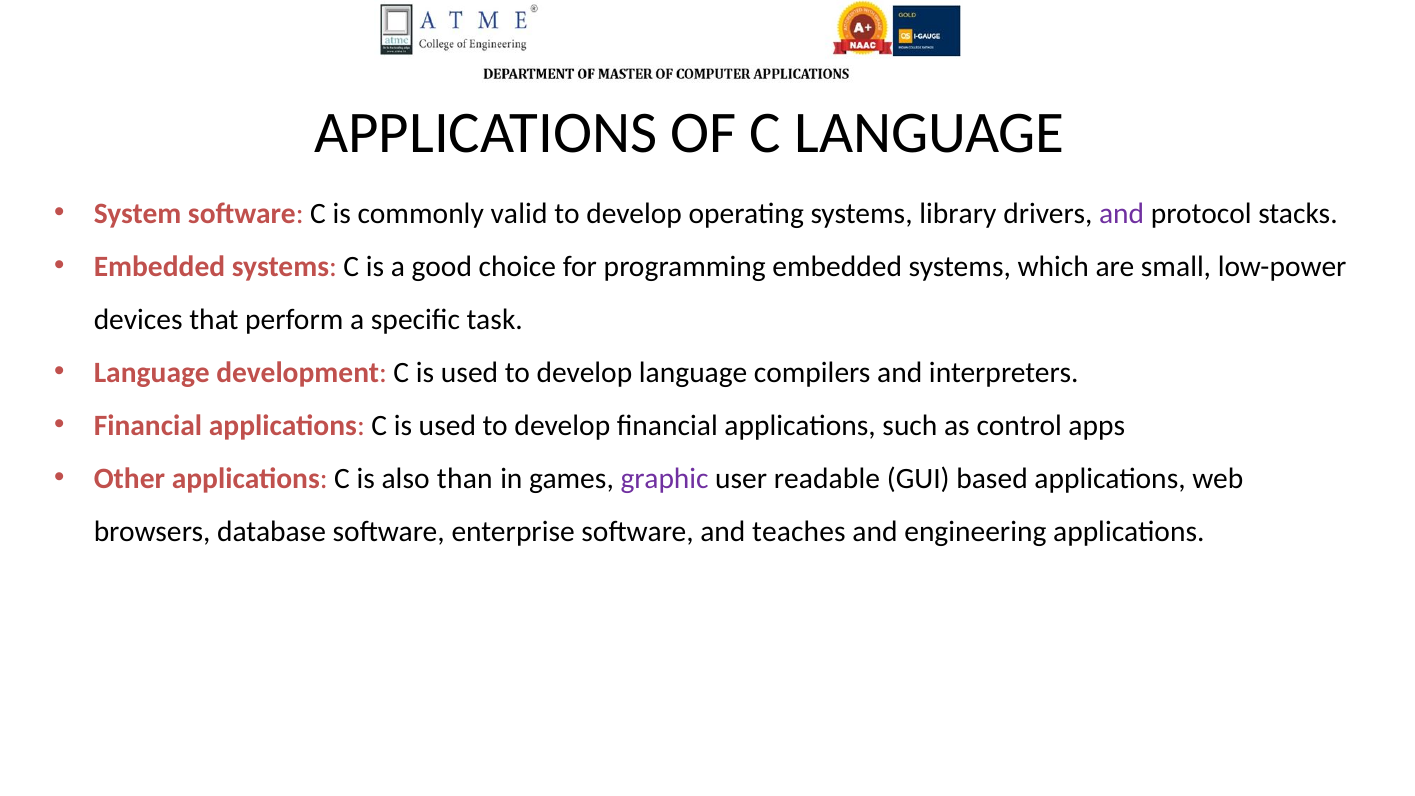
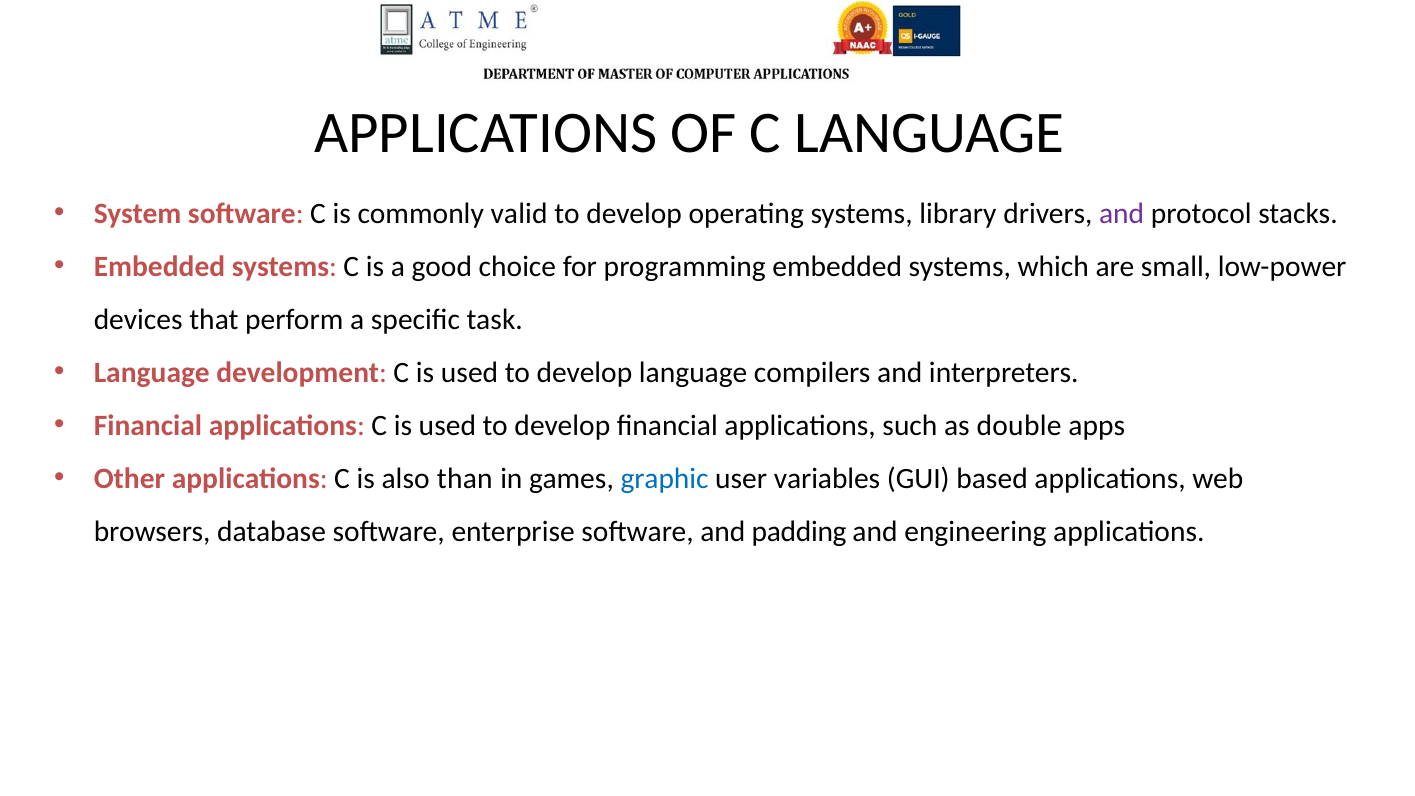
control: control -> double
graphic colour: purple -> blue
readable: readable -> variables
teaches: teaches -> padding
